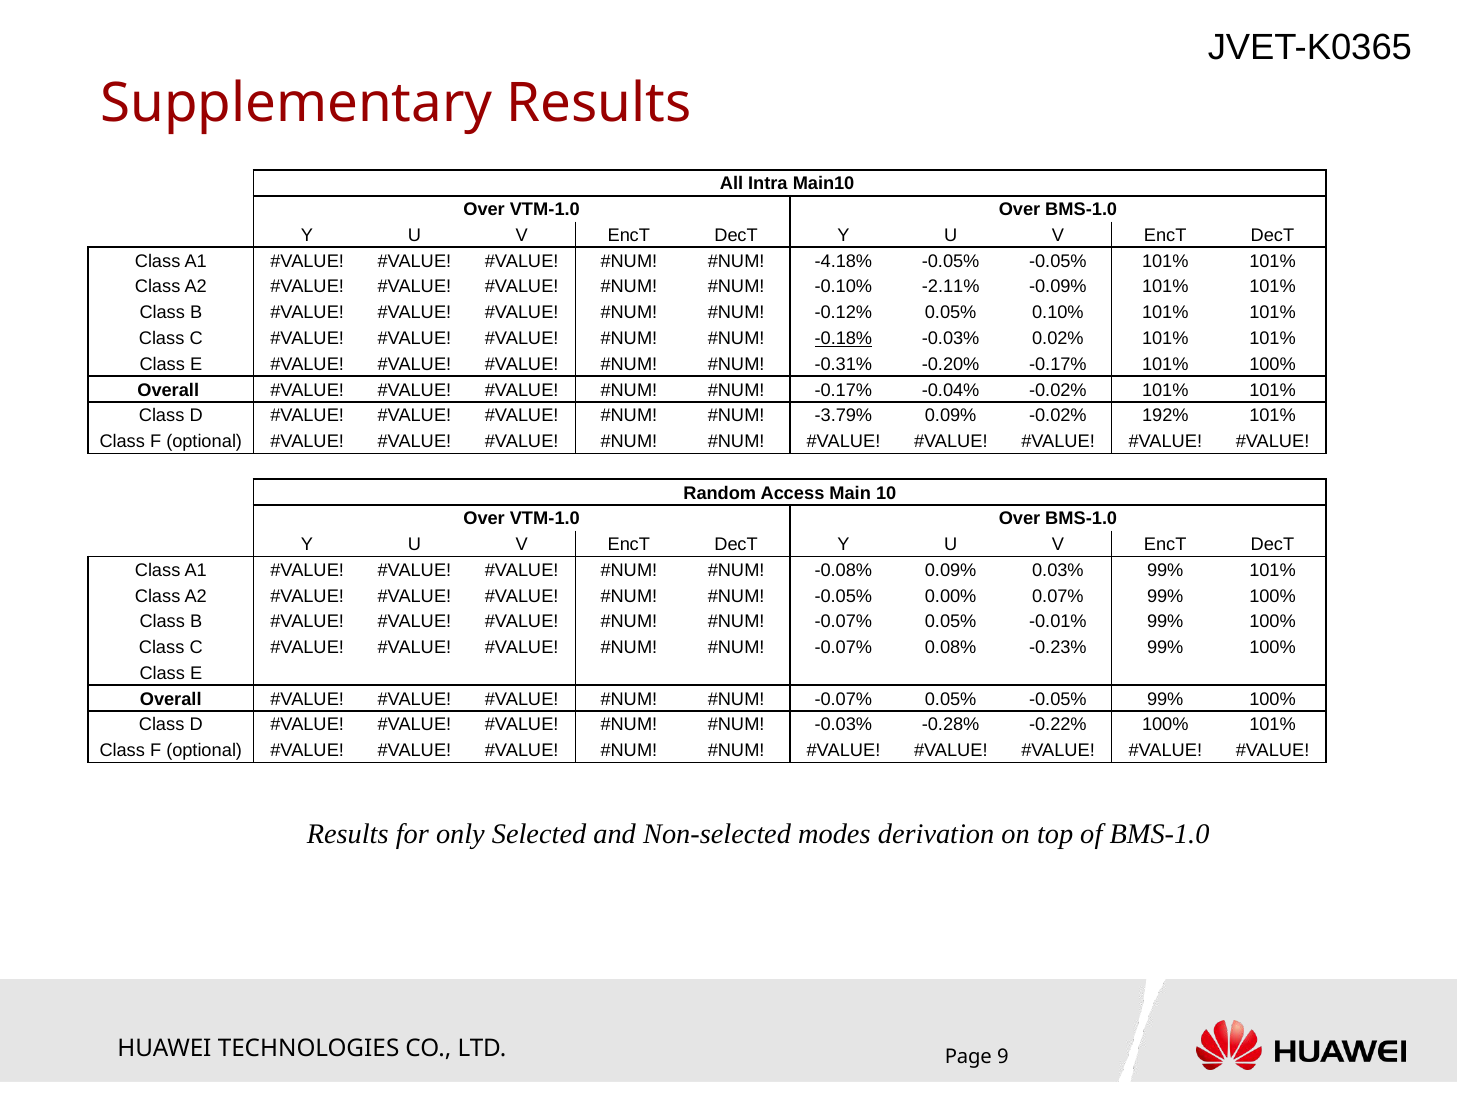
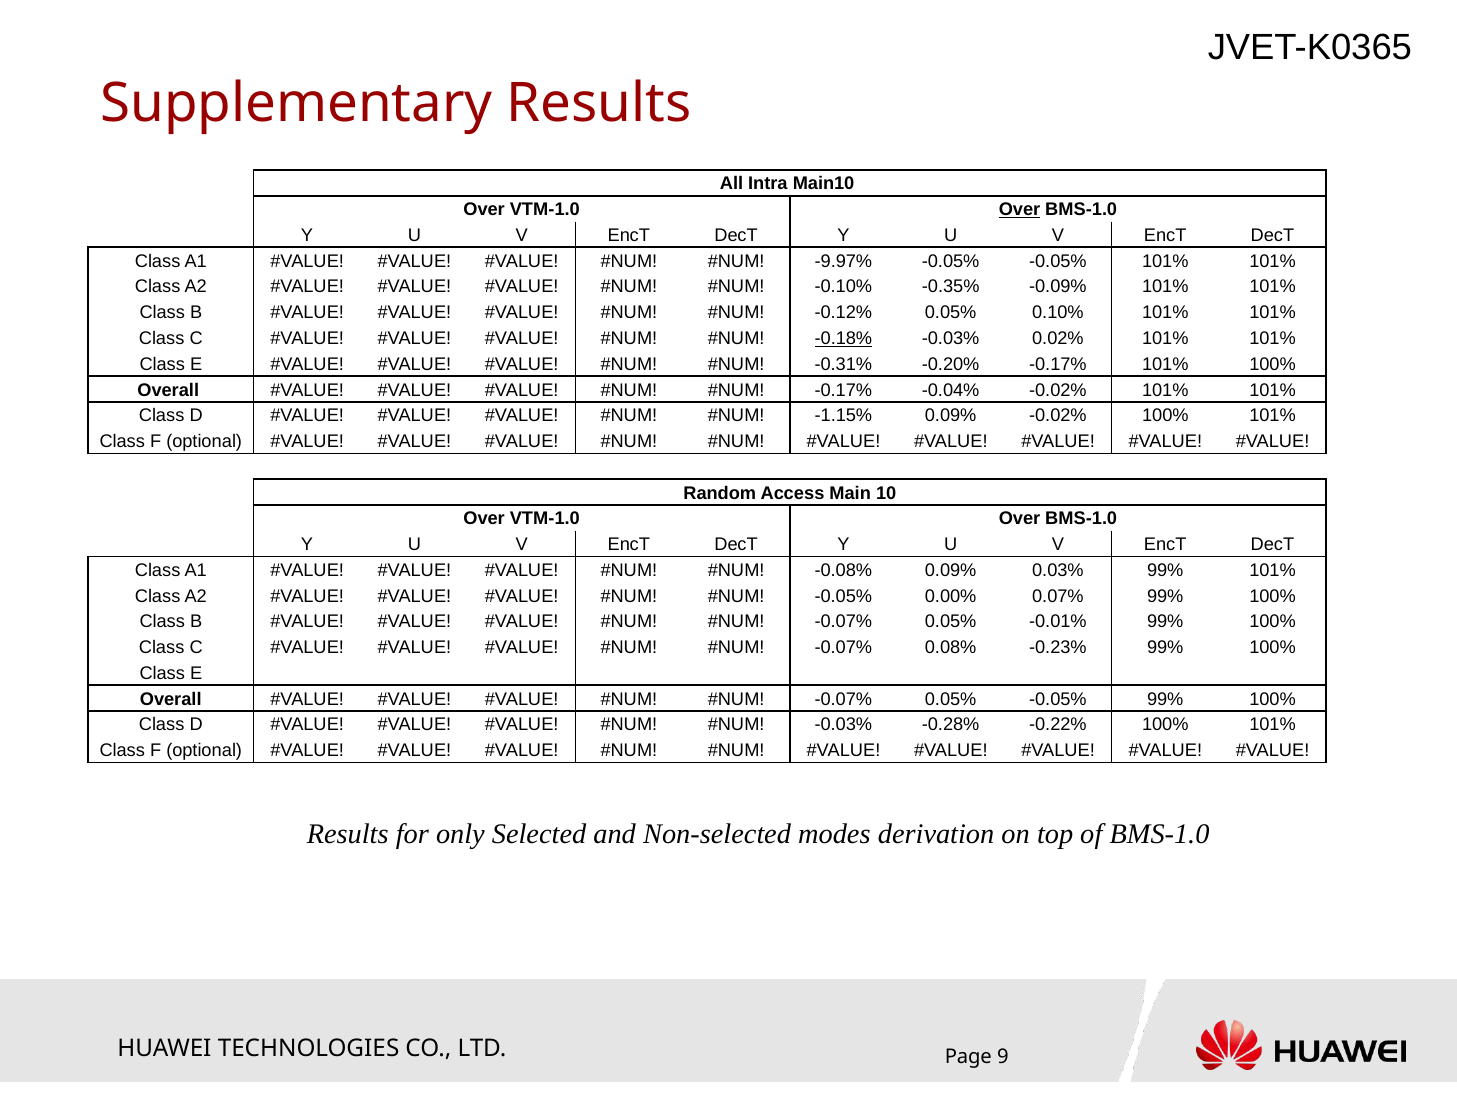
Over at (1019, 210) underline: none -> present
-4.18%: -4.18% -> -9.97%
-2.11%: -2.11% -> -0.35%
-3.79%: -3.79% -> -1.15%
-0.02% 192%: 192% -> 100%
